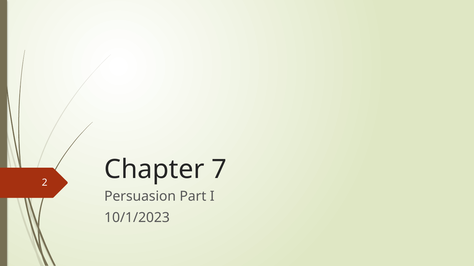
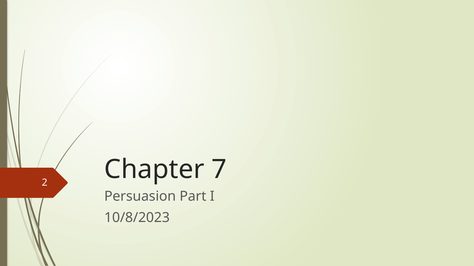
10/1/2023: 10/1/2023 -> 10/8/2023
